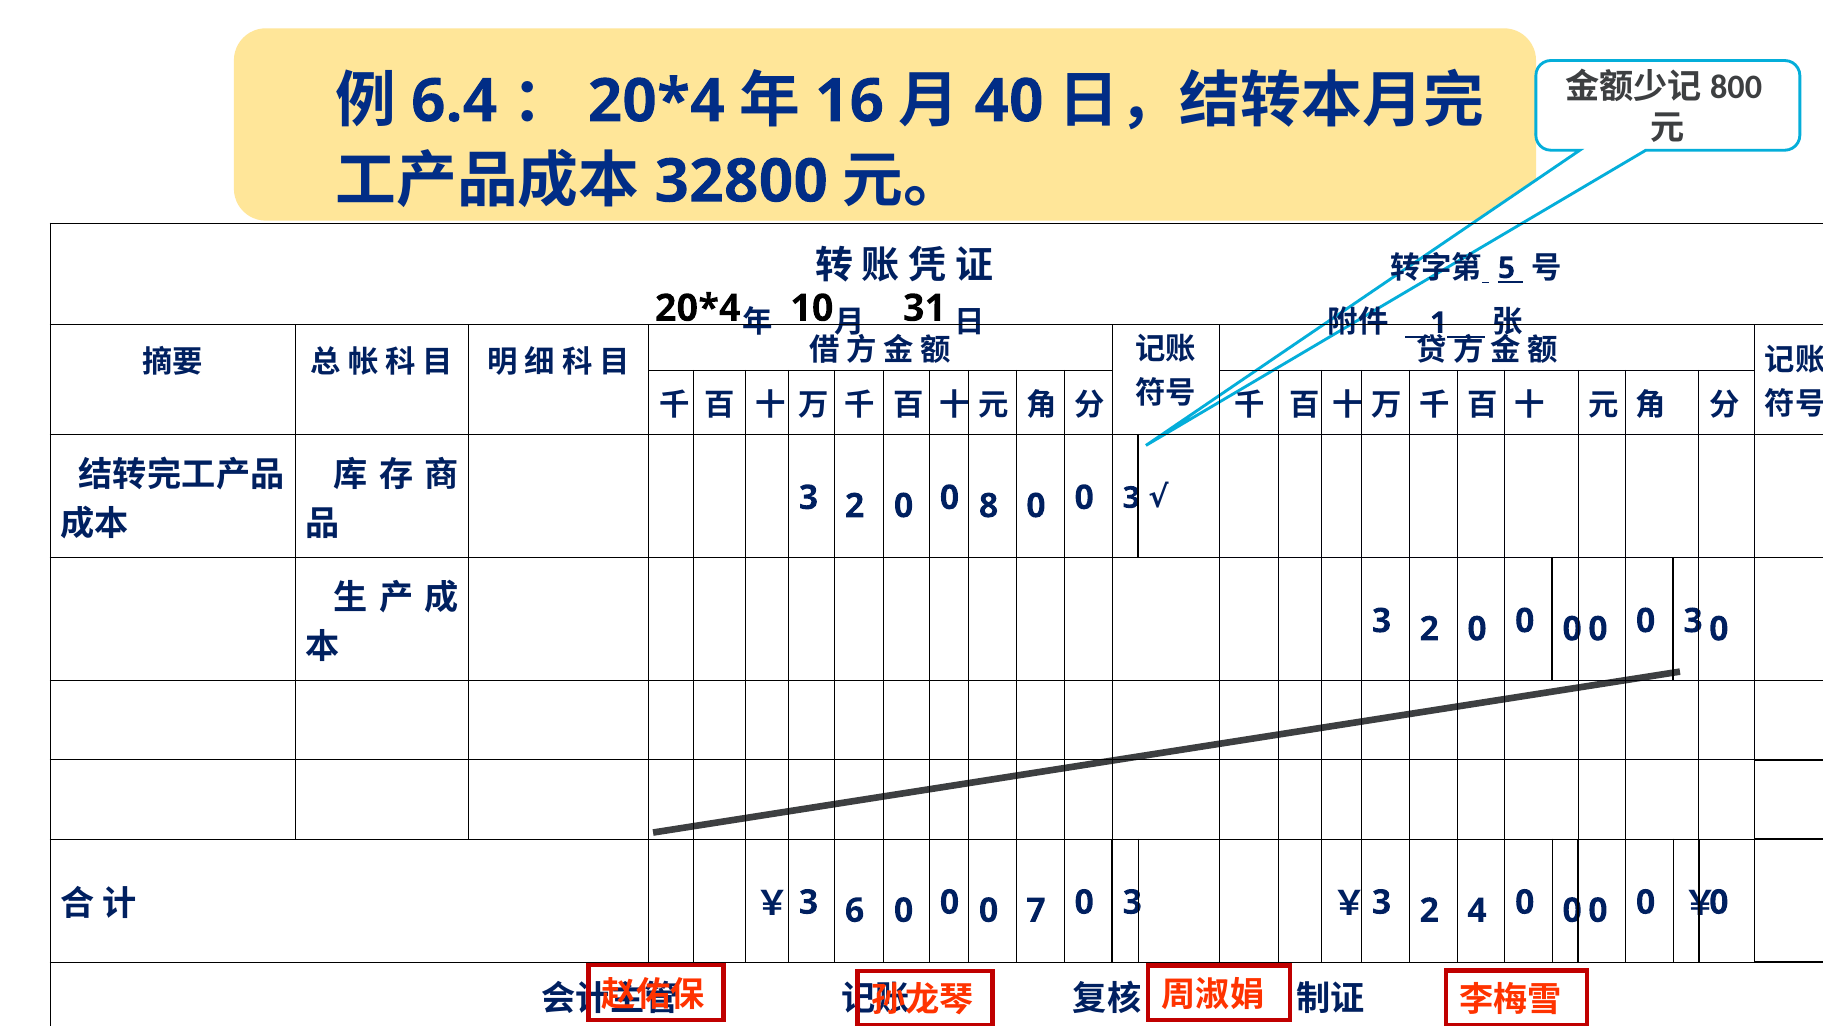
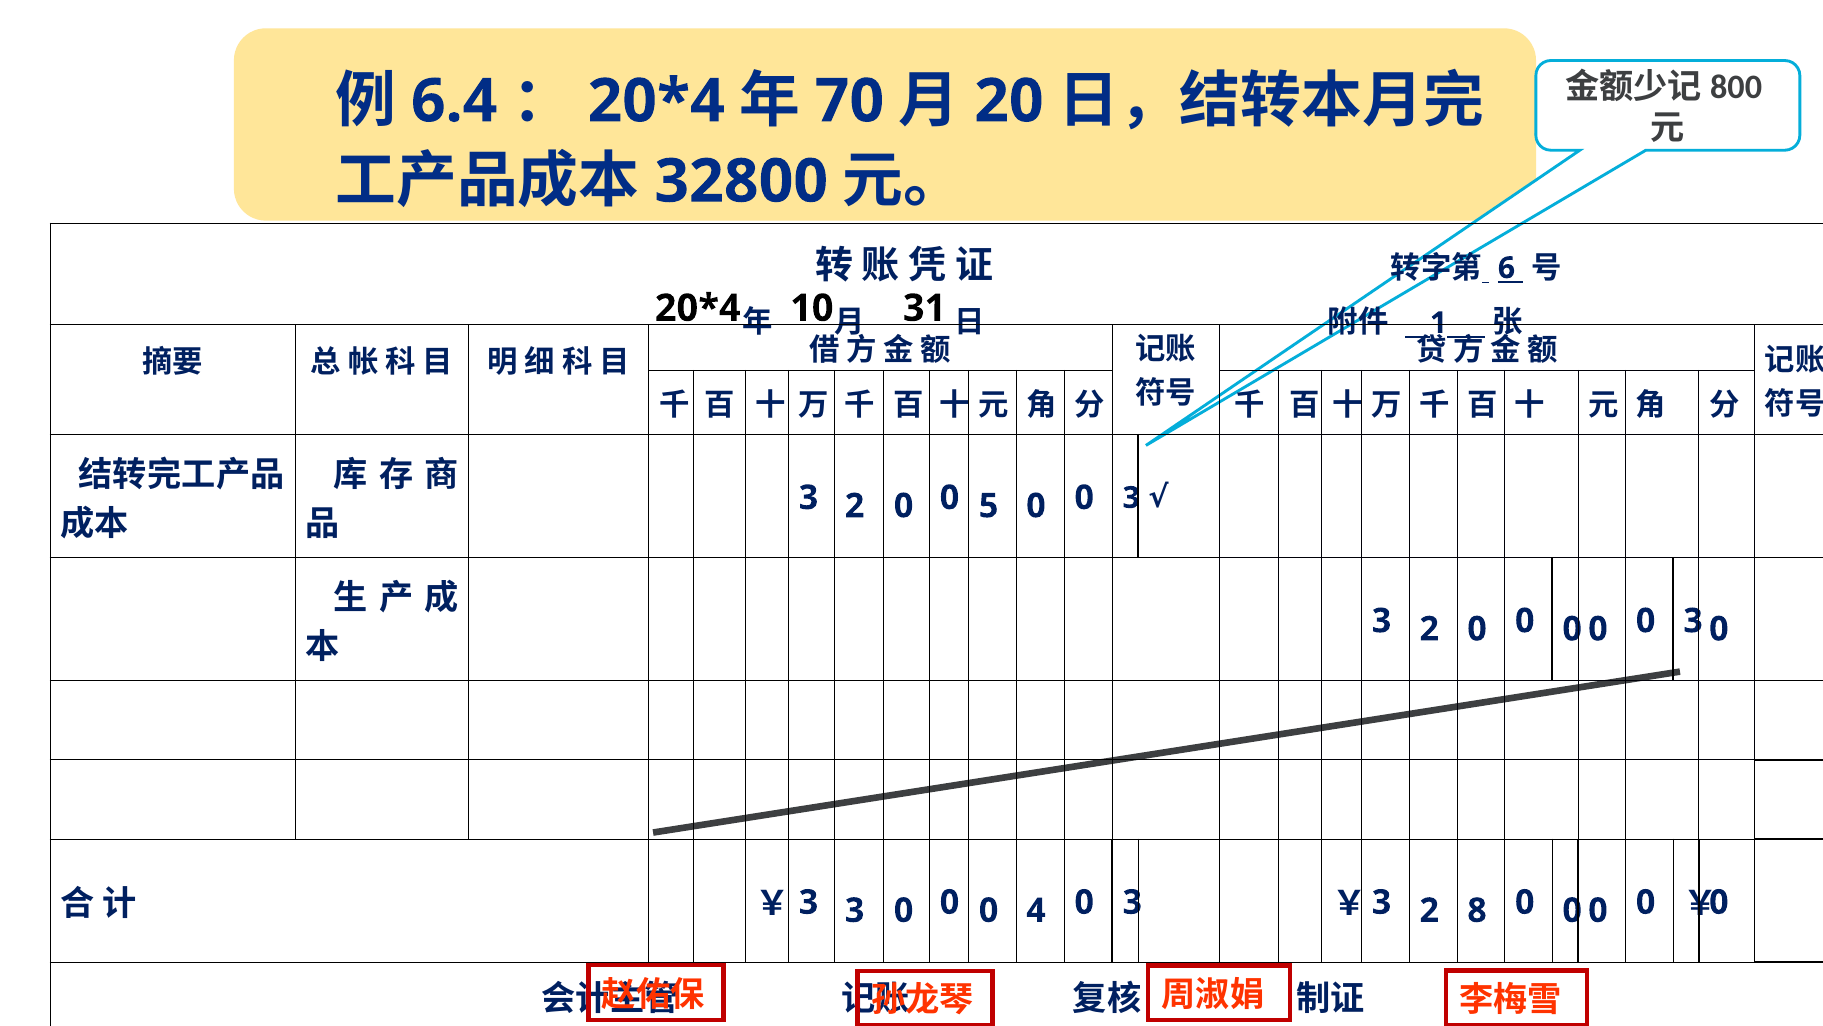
16: 16 -> 70
40: 40 -> 20
5: 5 -> 6
8: 8 -> 5
3 6: 6 -> 3
7: 7 -> 4
4: 4 -> 8
